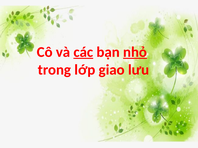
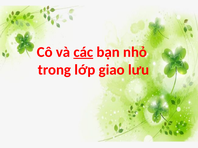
nhỏ underline: present -> none
